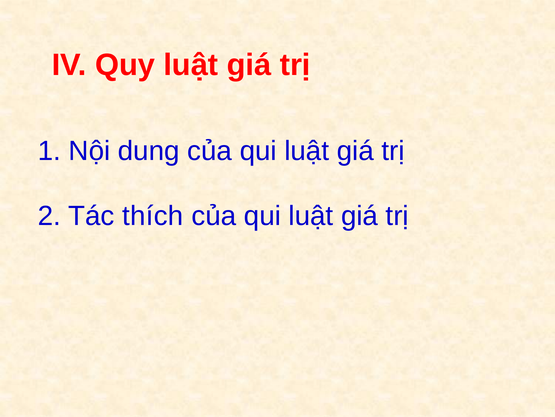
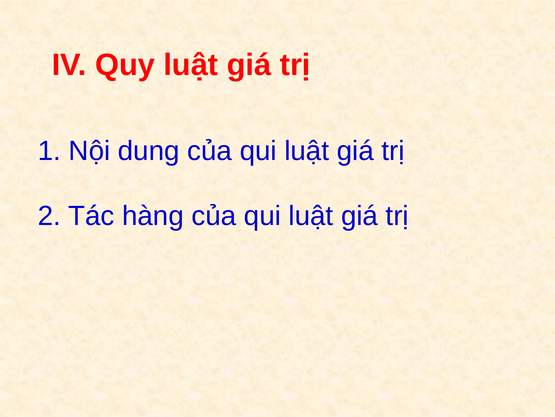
thích: thích -> hàng
